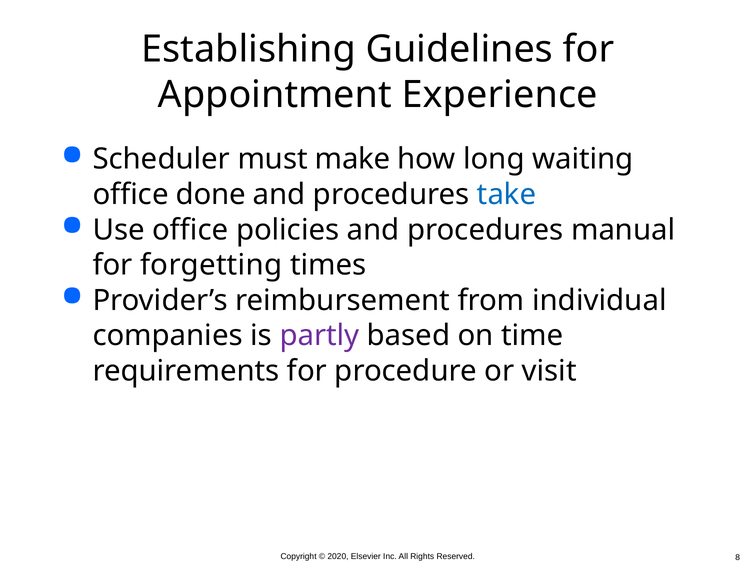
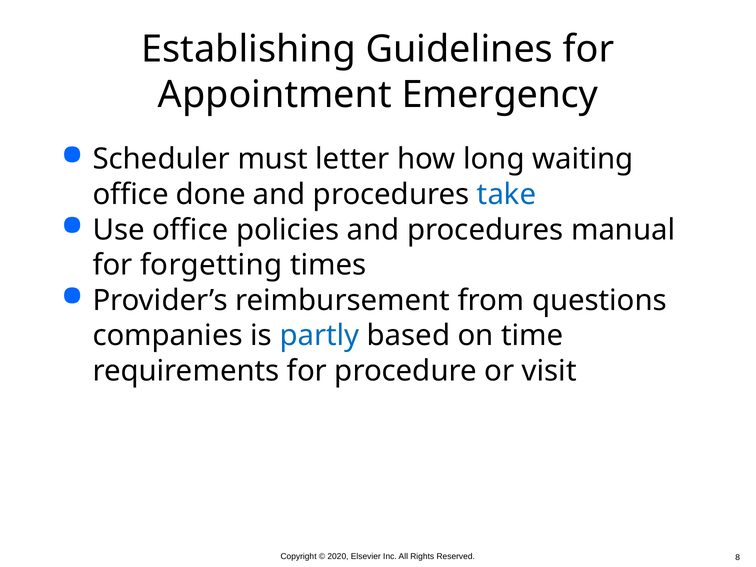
Experience: Experience -> Emergency
make: make -> letter
individual: individual -> questions
partly colour: purple -> blue
